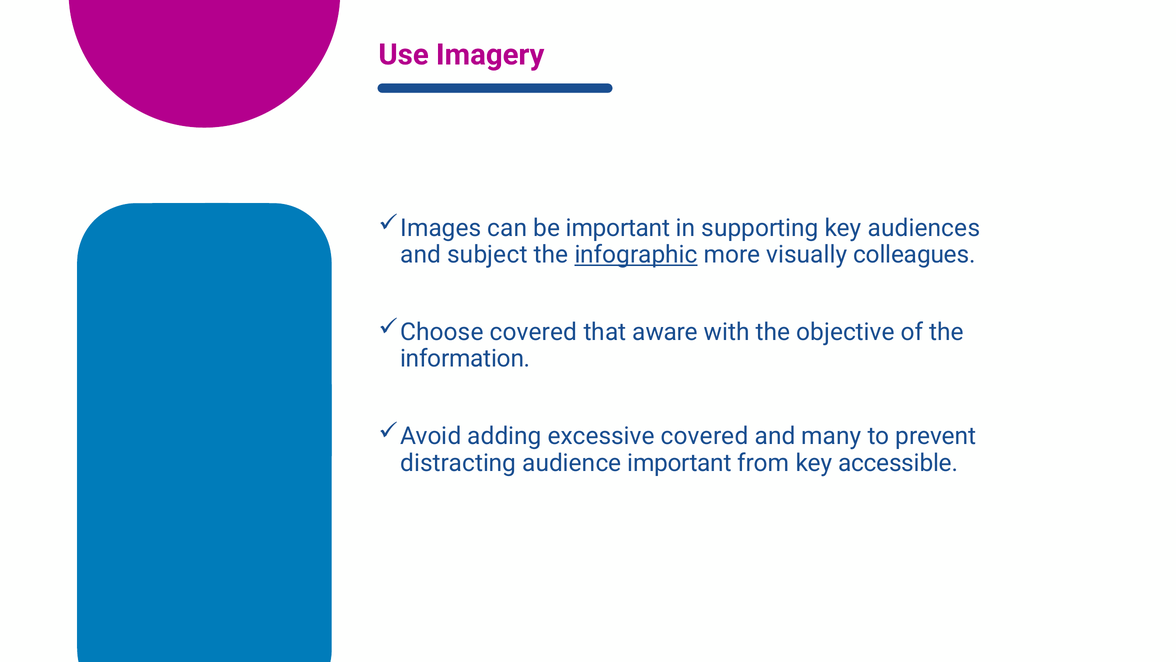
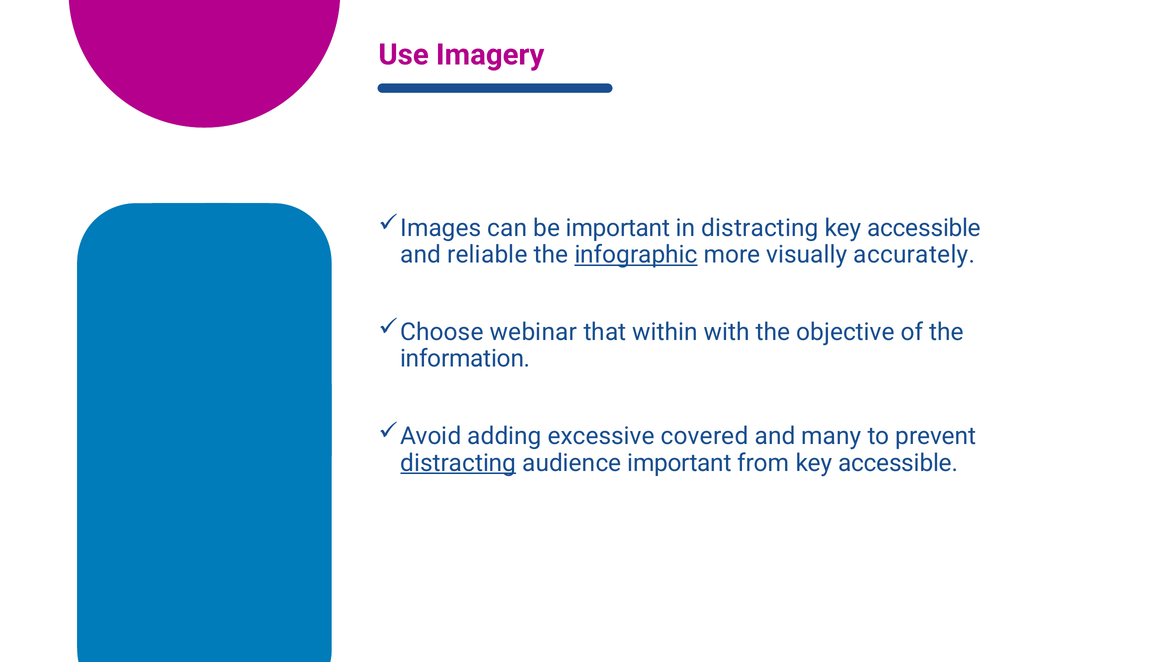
in supporting: supporting -> distracting
audiences at (924, 228): audiences -> accessible
subject: subject -> reliable
colleagues: colleagues -> accurately
covered at (533, 332): covered -> webinar
aware: aware -> within
distracting at (458, 463) underline: none -> present
